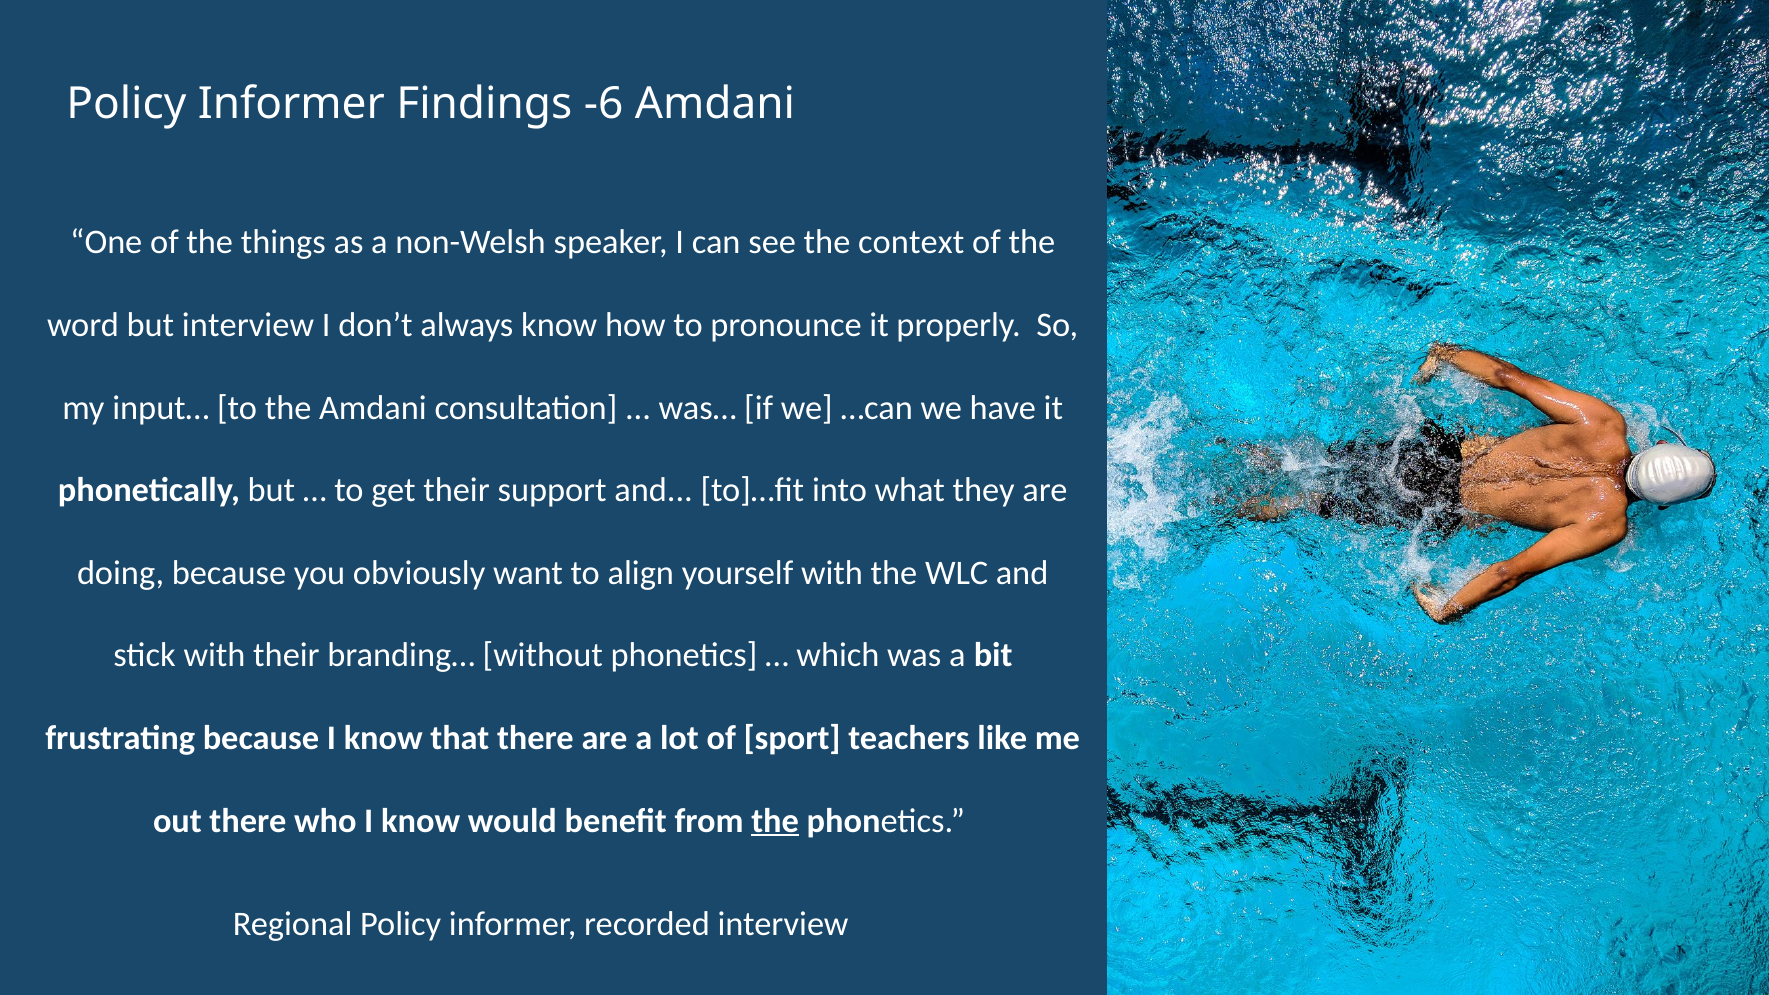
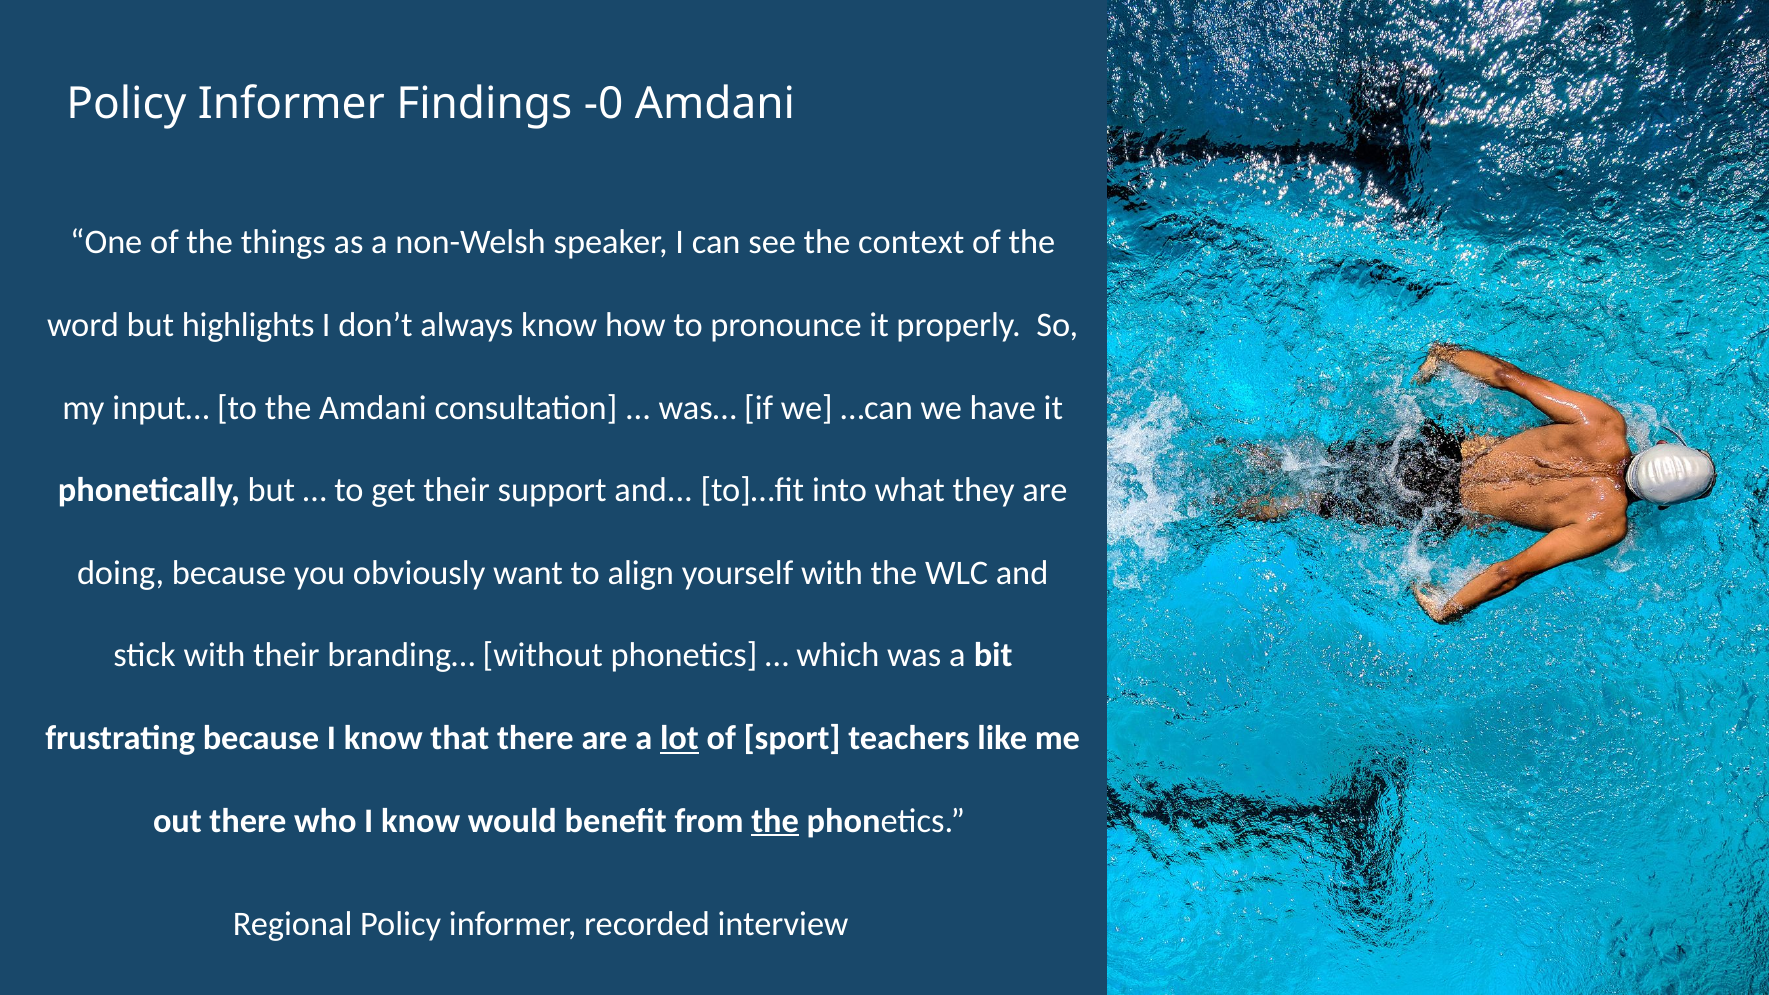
-6: -6 -> -0
but interview: interview -> highlights
lot underline: none -> present
